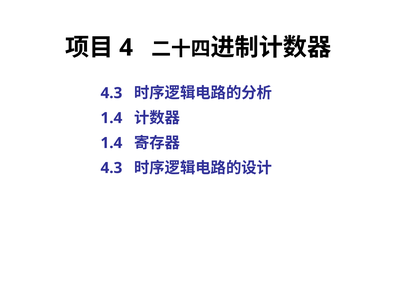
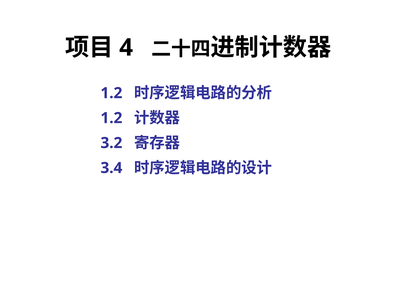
4.3 at (111, 93): 4.3 -> 1.2
1.4 at (111, 118): 1.4 -> 1.2
1.4 at (111, 143): 1.4 -> 3.2
4.3 at (111, 168): 4.3 -> 3.4
